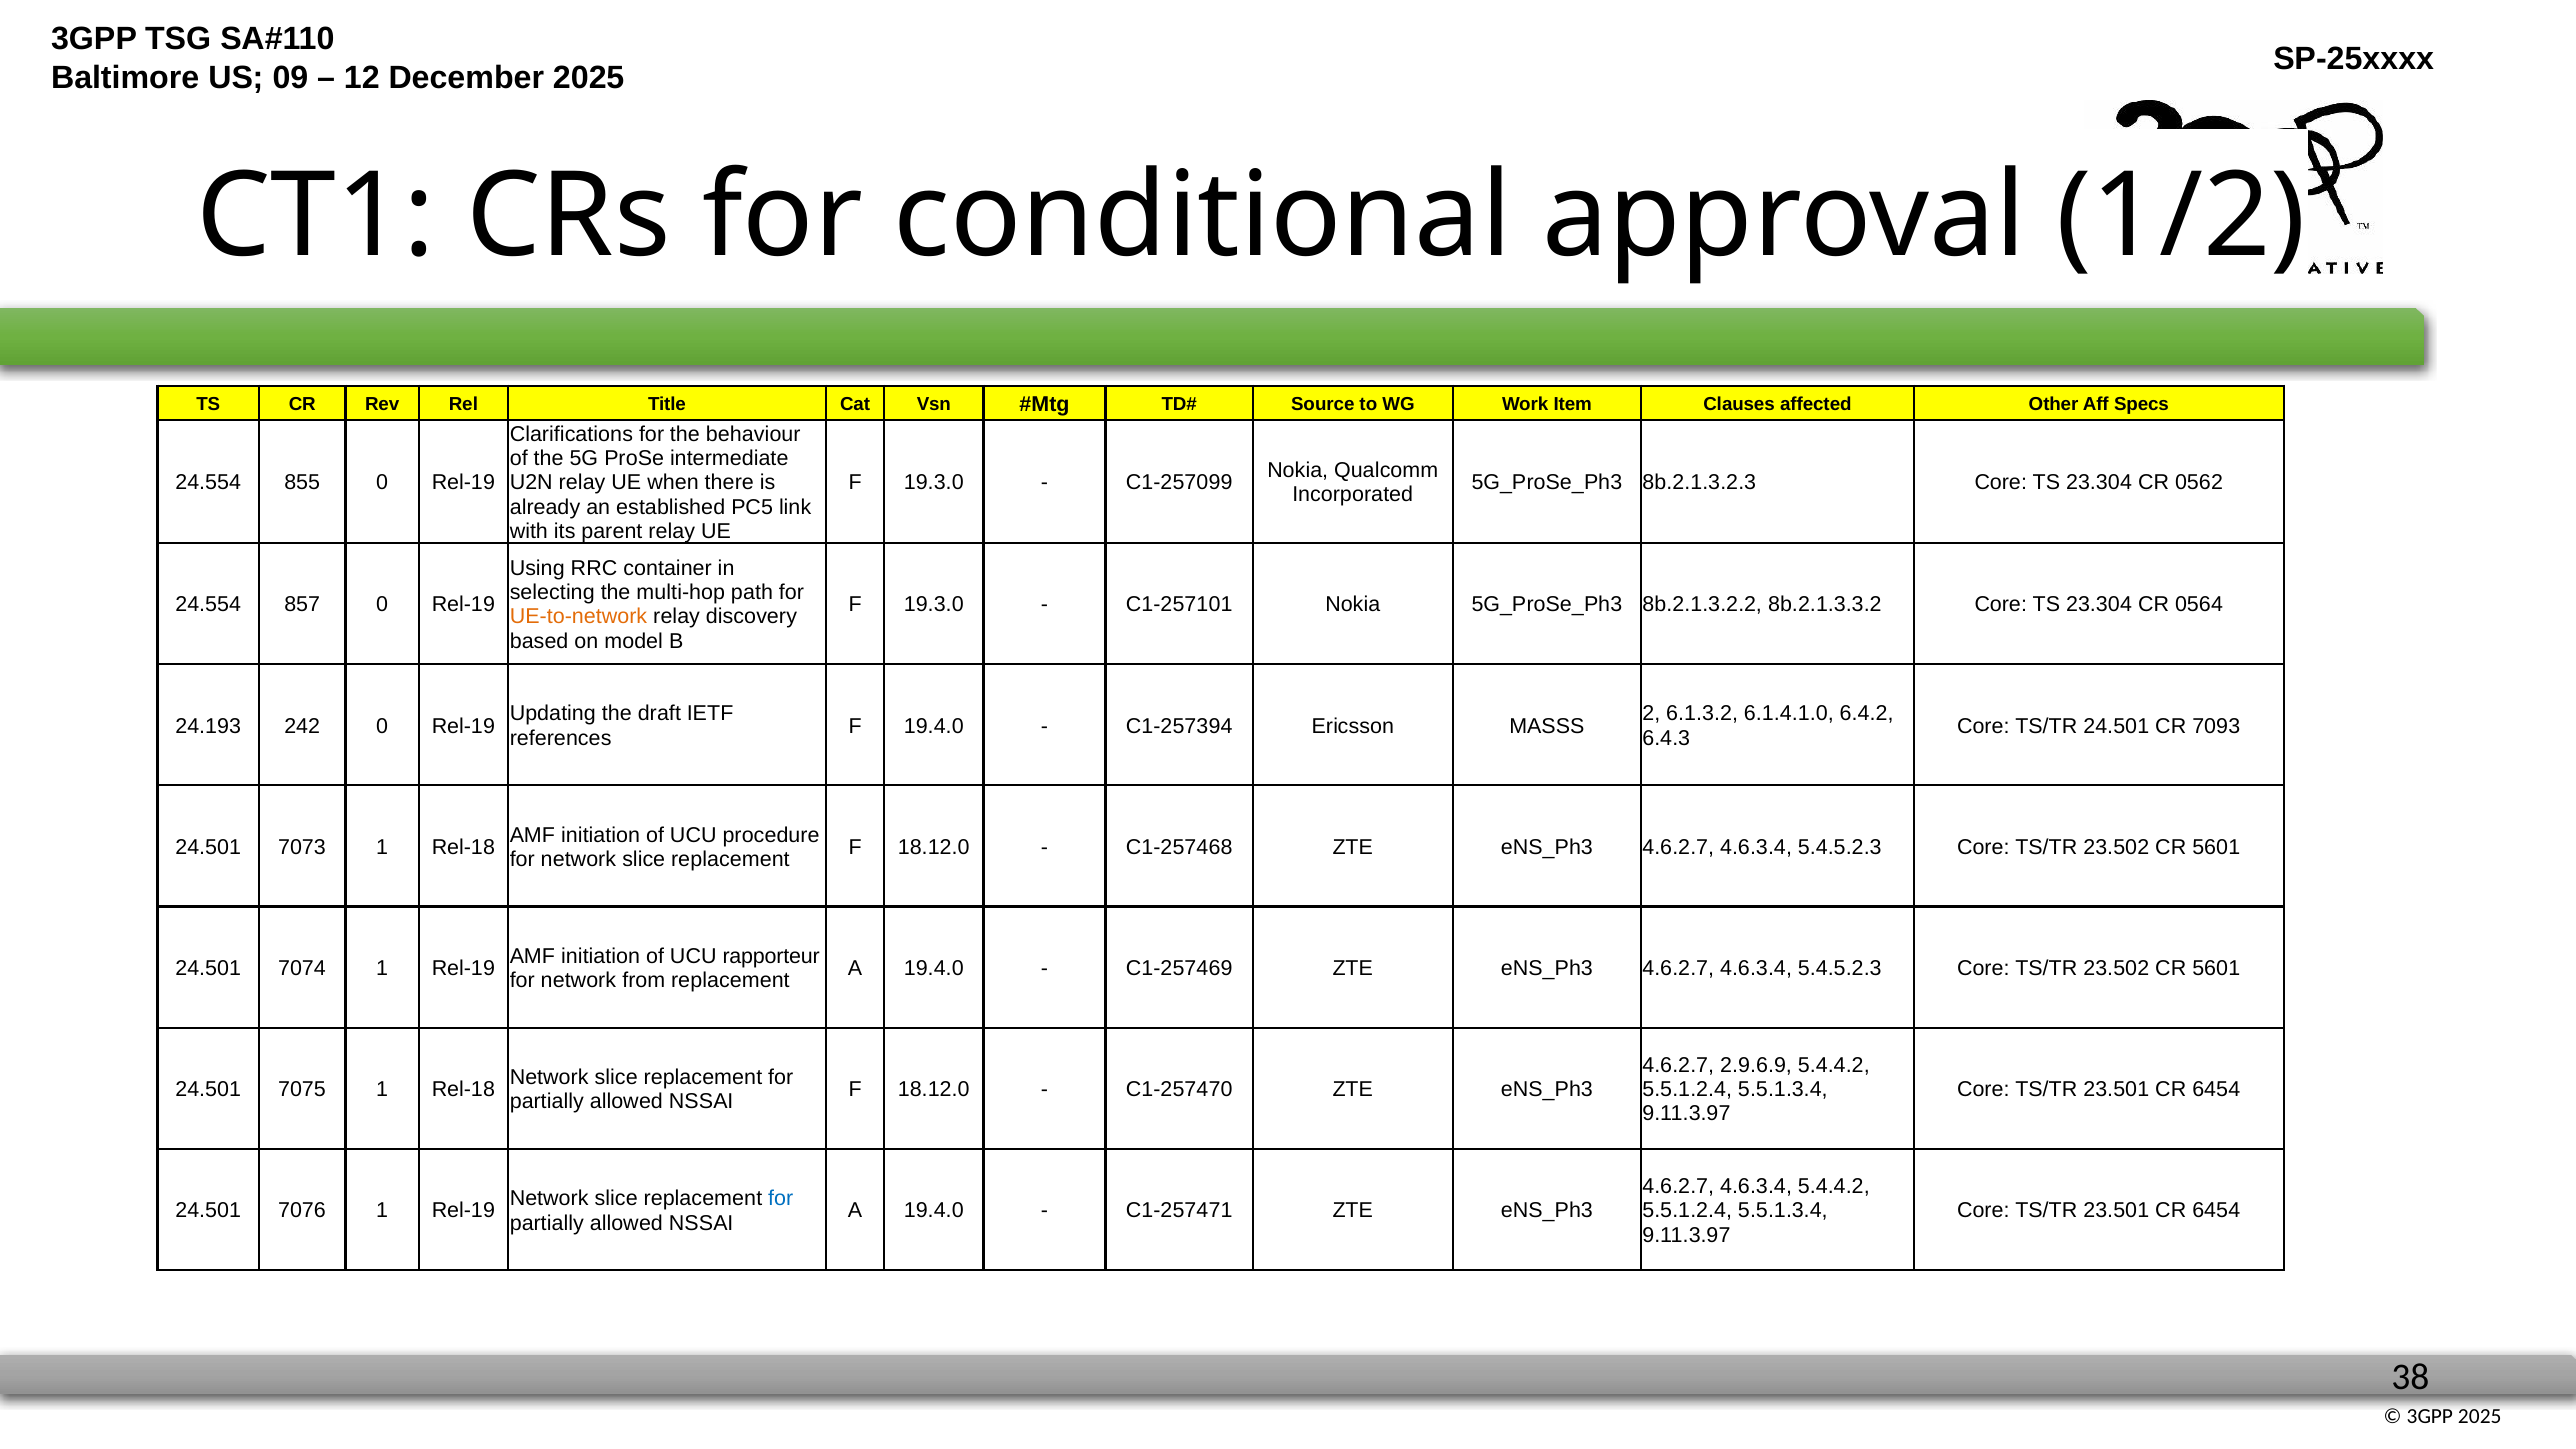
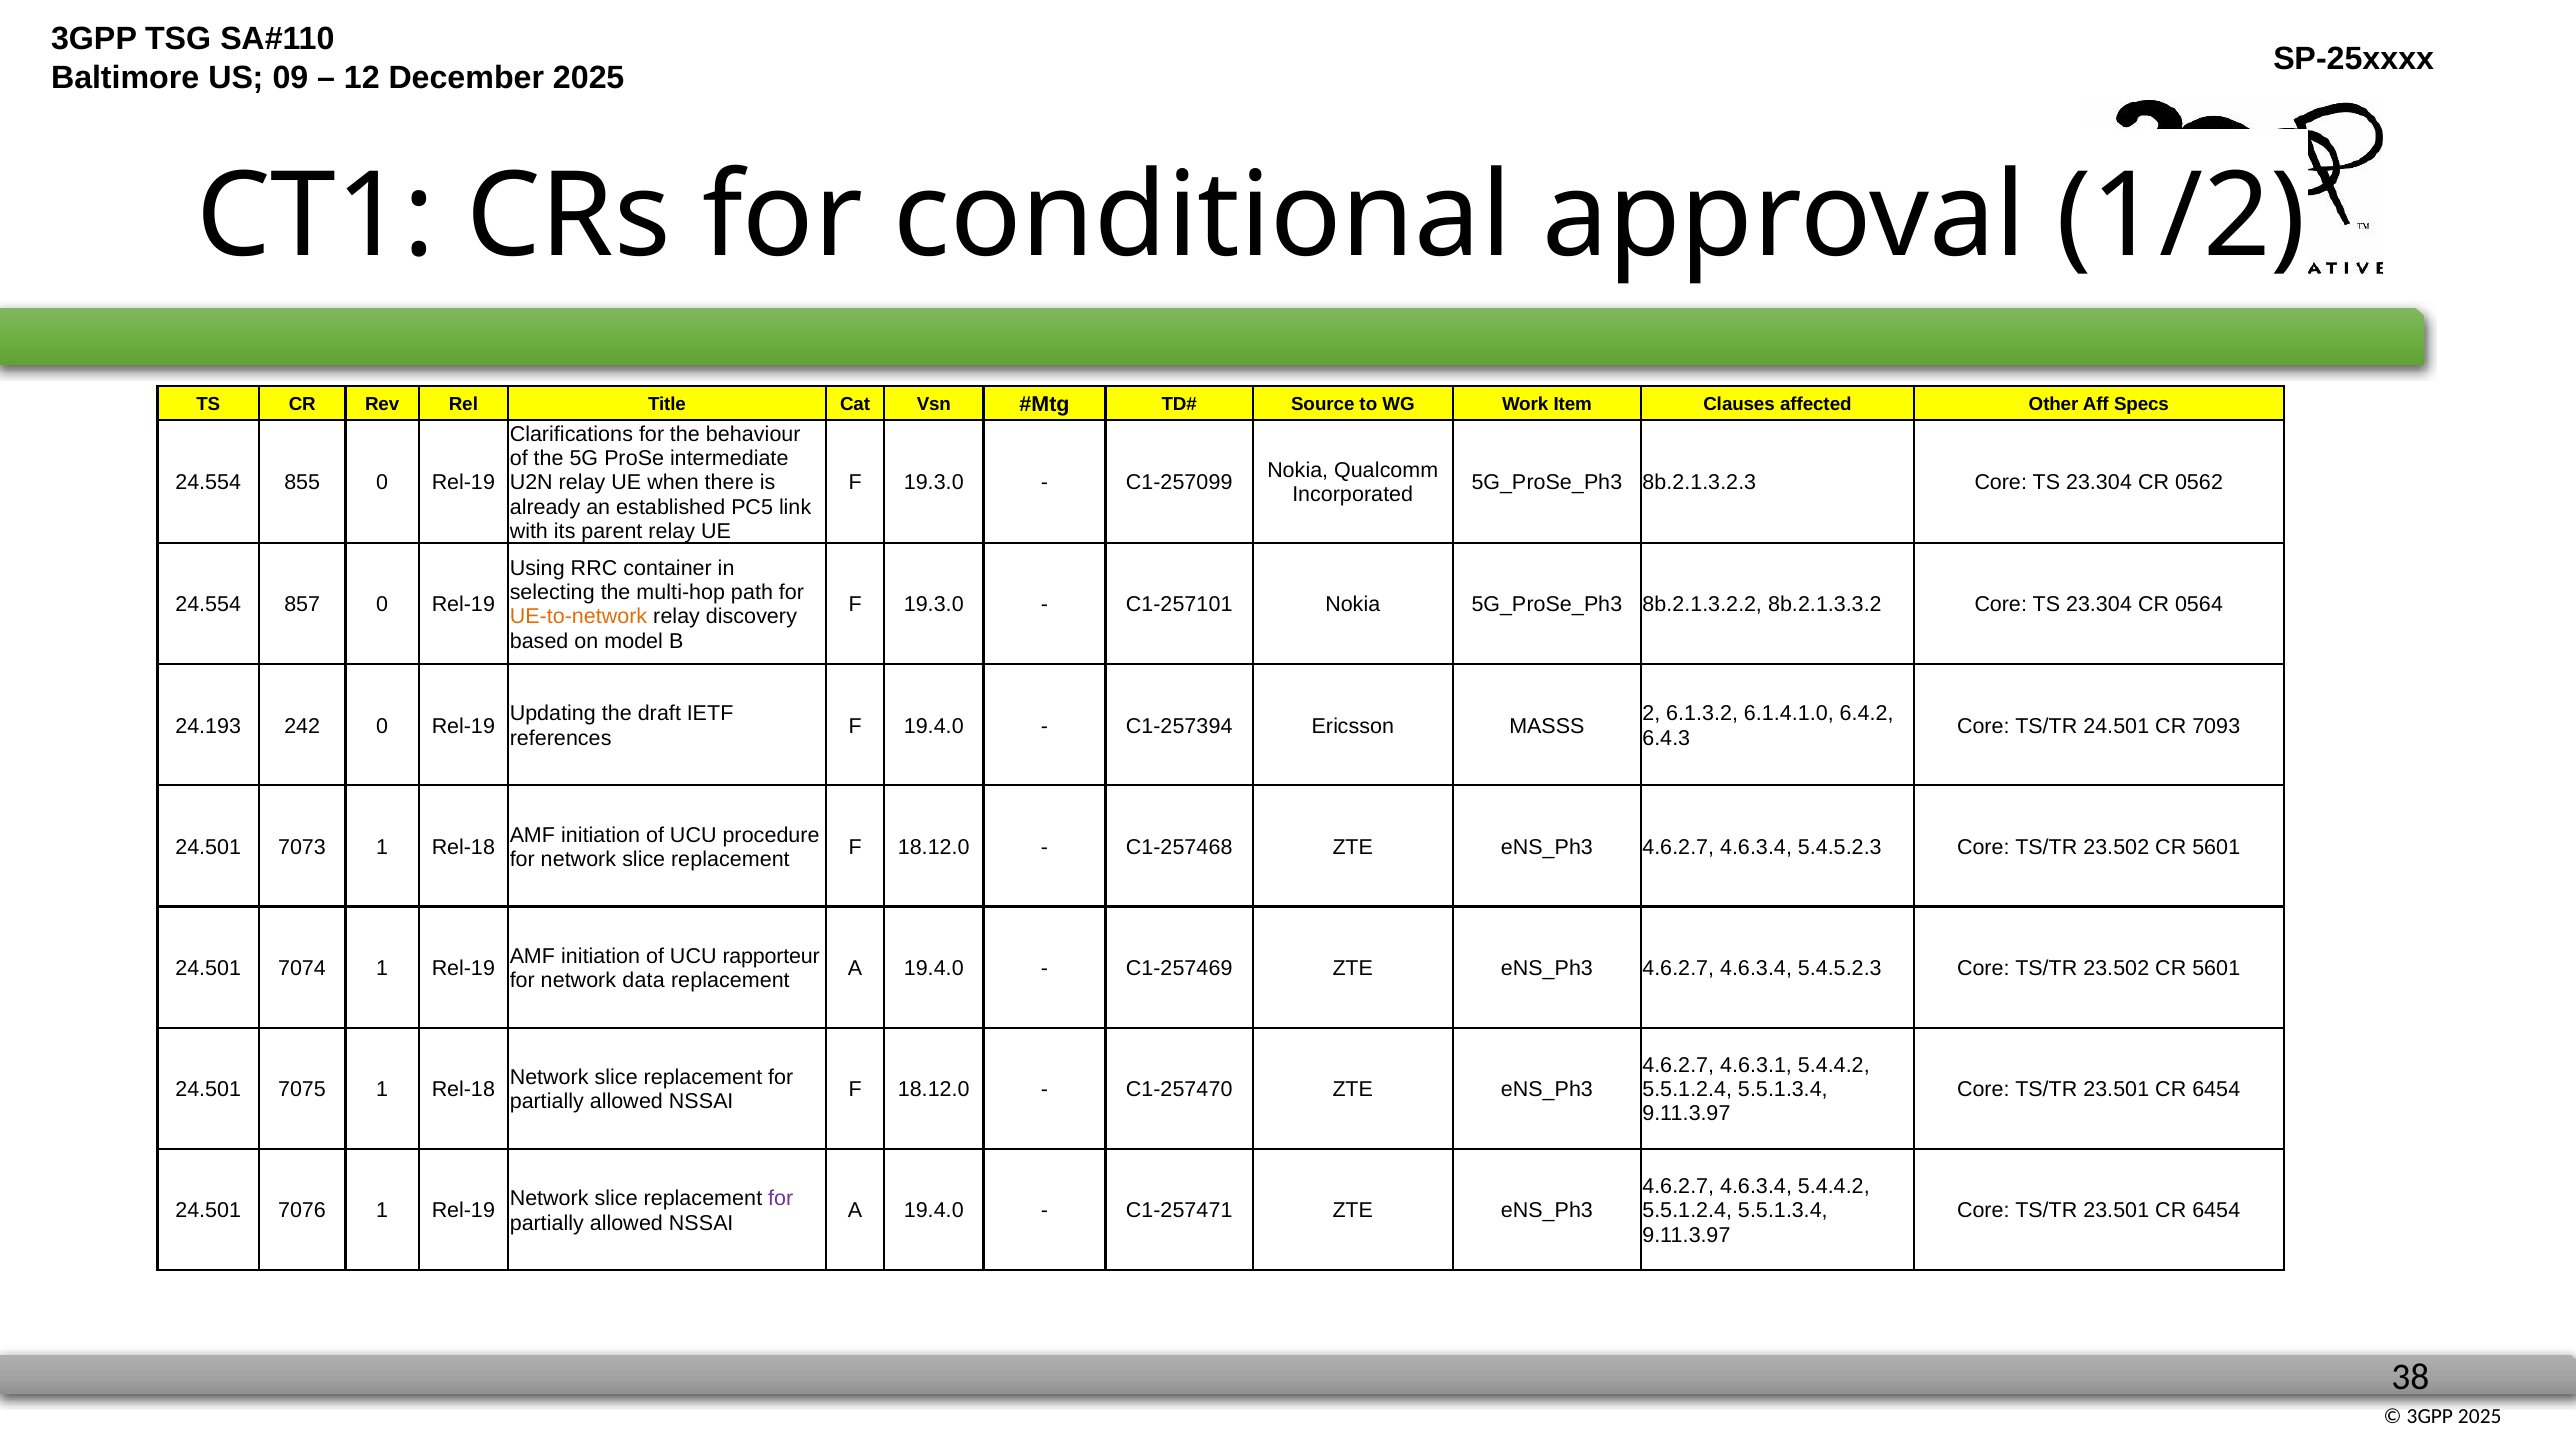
from: from -> data
2.9.6.9: 2.9.6.9 -> 4.6.3.1
for at (781, 1199) colour: blue -> purple
